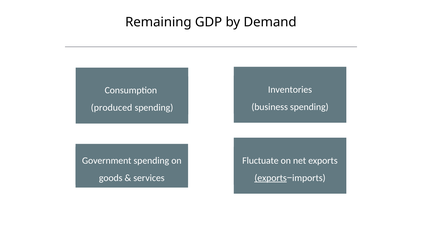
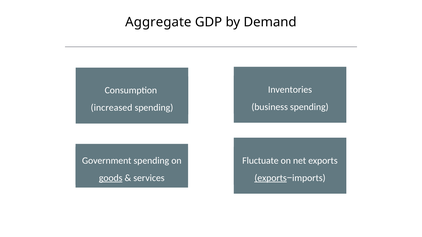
Remaining: Remaining -> Aggregate
produced: produced -> increased
goods underline: none -> present
